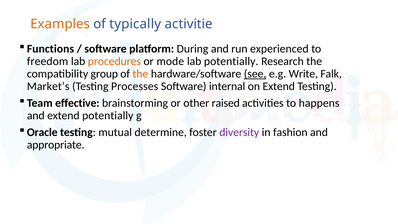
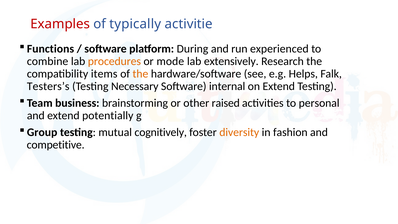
Examples colour: orange -> red
freedom: freedom -> combine
lab potentially: potentially -> extensively
group: group -> items
see underline: present -> none
Write: Write -> Helps
Market’s: Market’s -> Testers’s
Processes: Processes -> Necessary
effective: effective -> business
happens: happens -> personal
Oracle: Oracle -> Group
determine: determine -> cognitively
diversity colour: purple -> orange
appropriate: appropriate -> competitive
